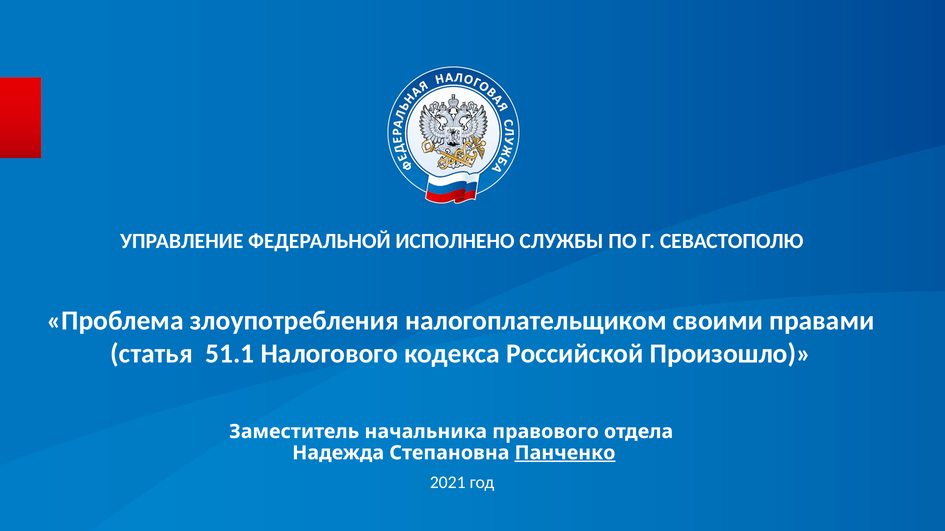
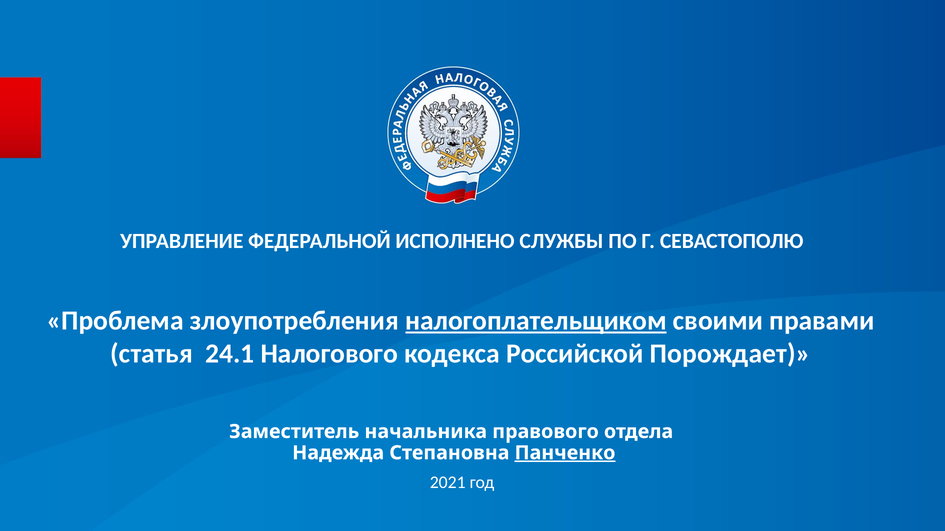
налогоплательщиком underline: none -> present
51.1: 51.1 -> 24.1
Произошло: Произошло -> Порождает
